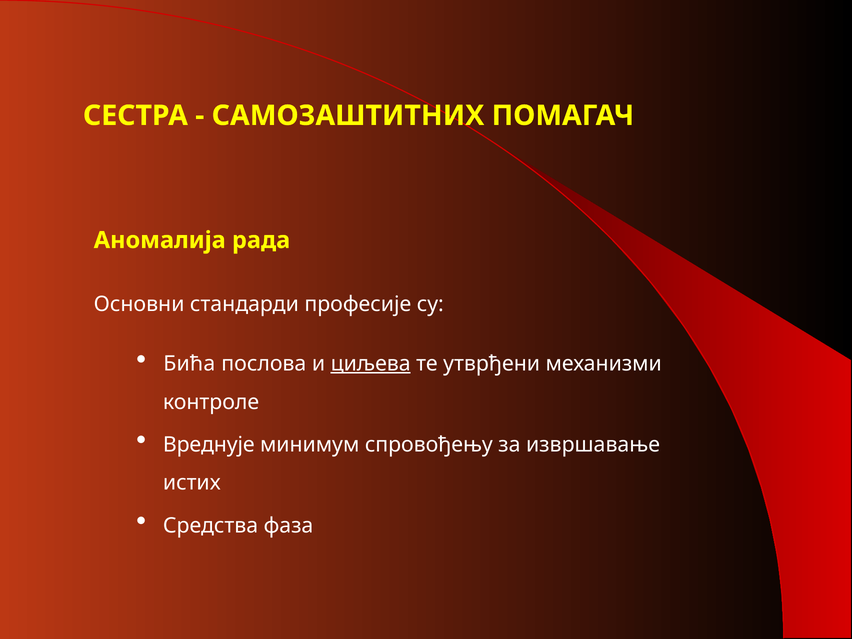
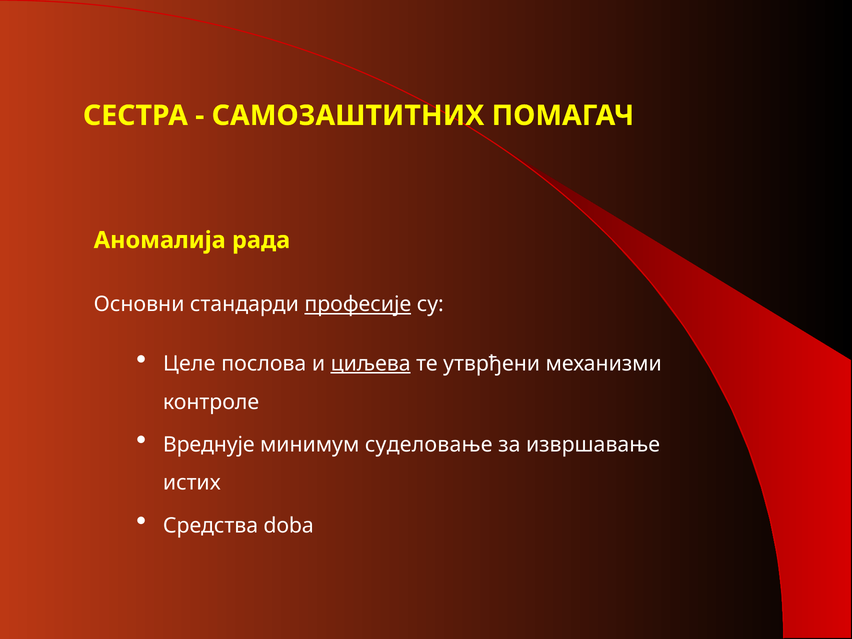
професије underline: none -> present
Бића: Бића -> Целе
спровођењу: спровођењу -> суделовање
фаза: фаза -> doba
